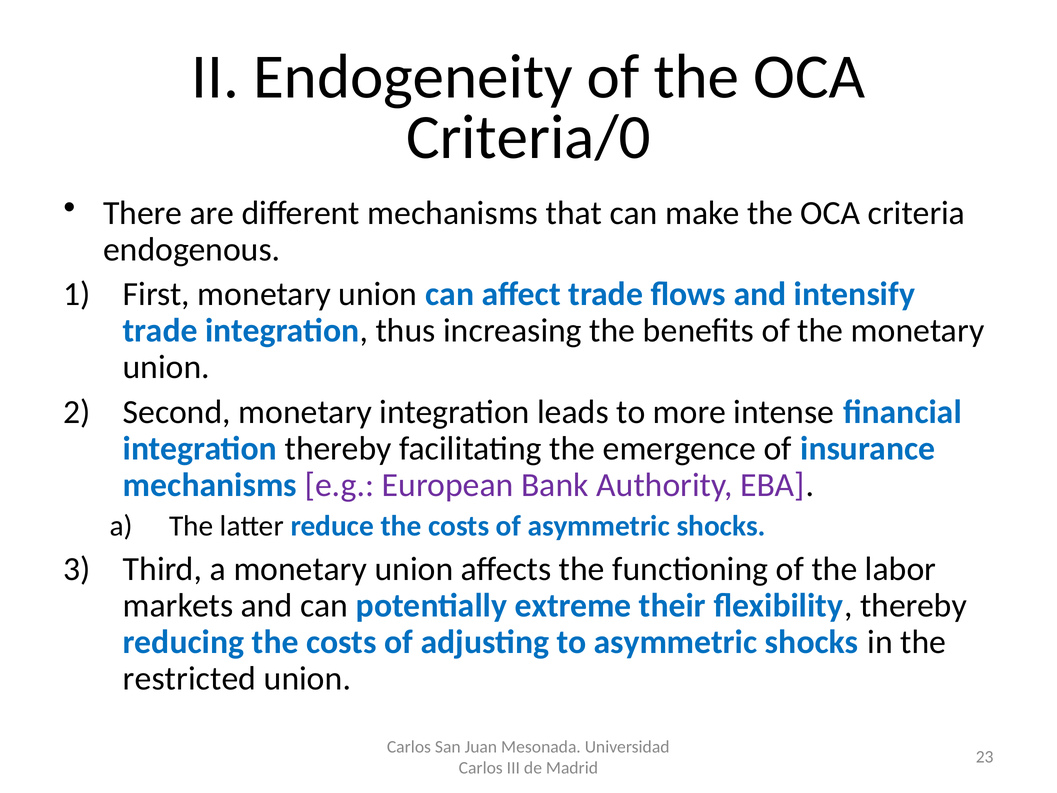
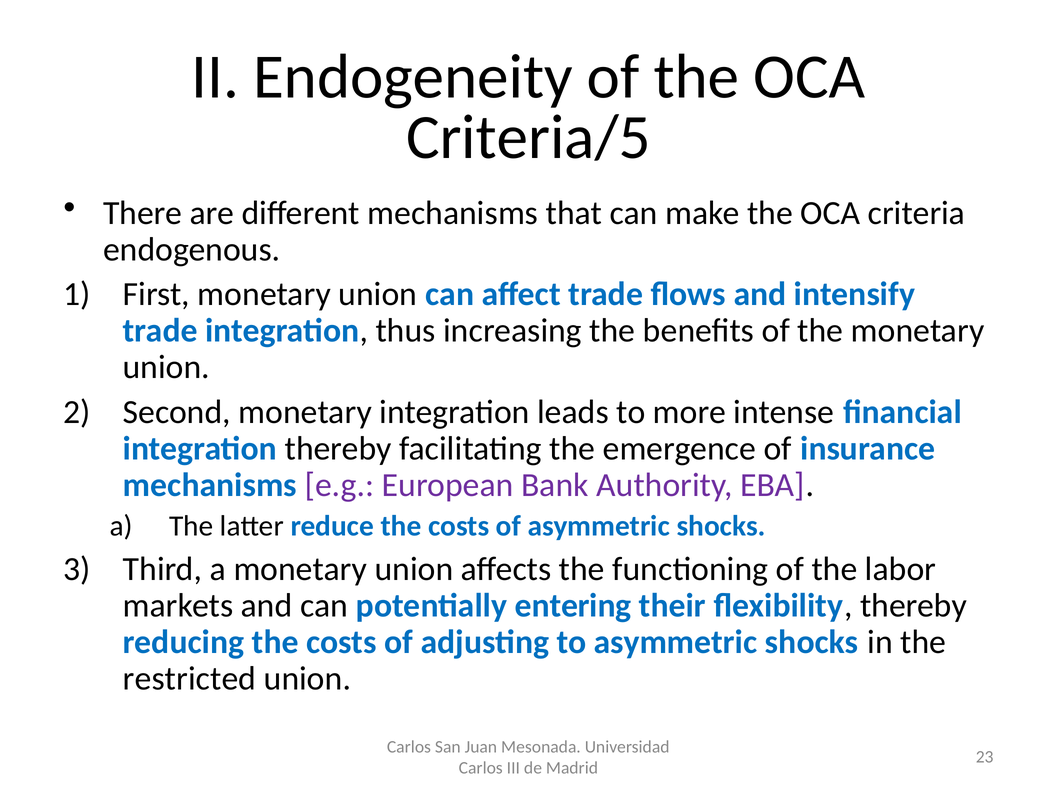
Criteria/0: Criteria/0 -> Criteria/5
extreme: extreme -> entering
